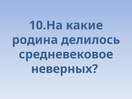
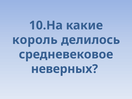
родина: родина -> король
